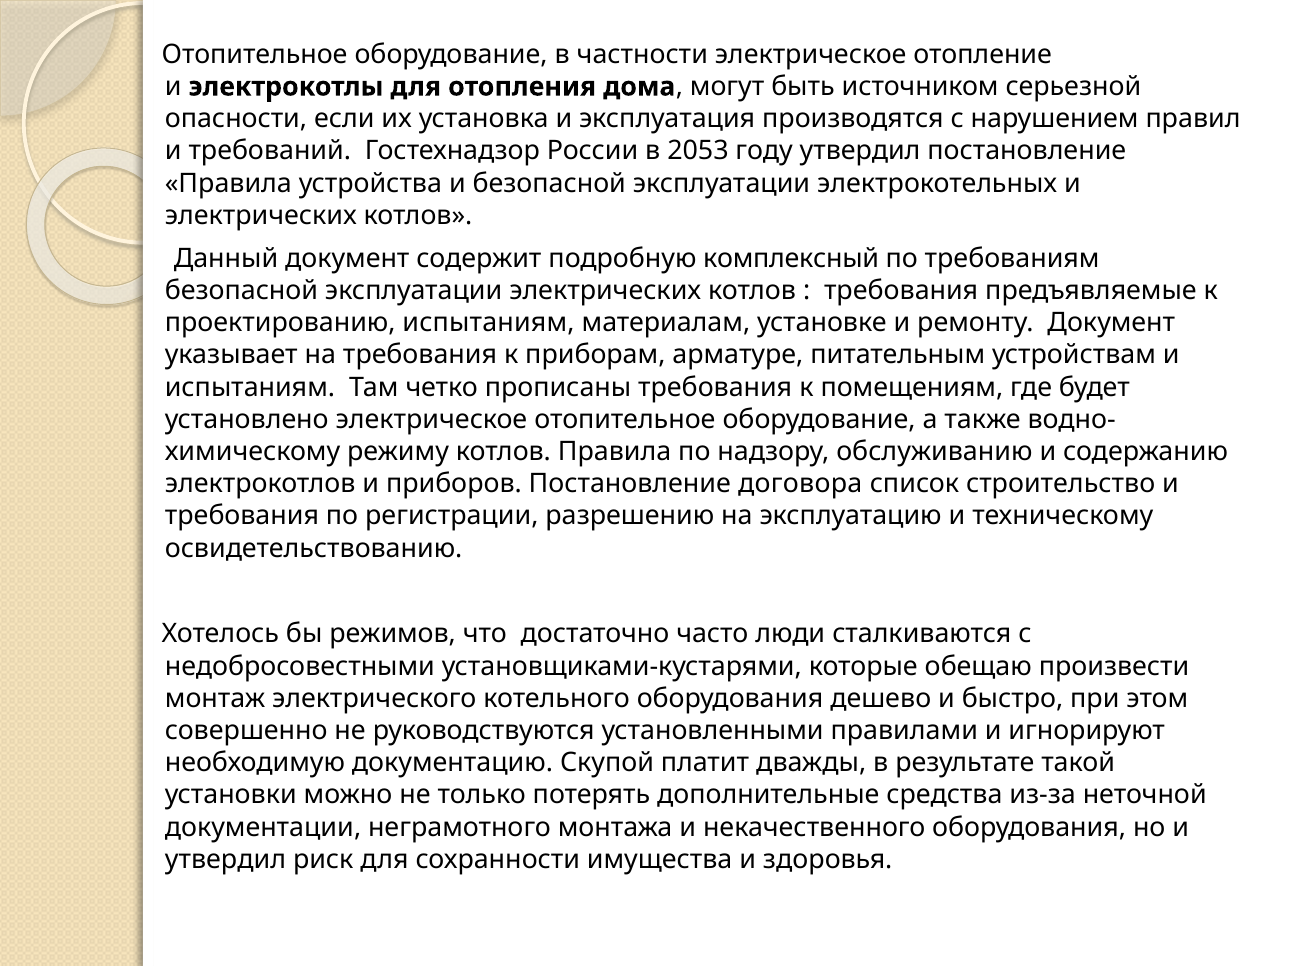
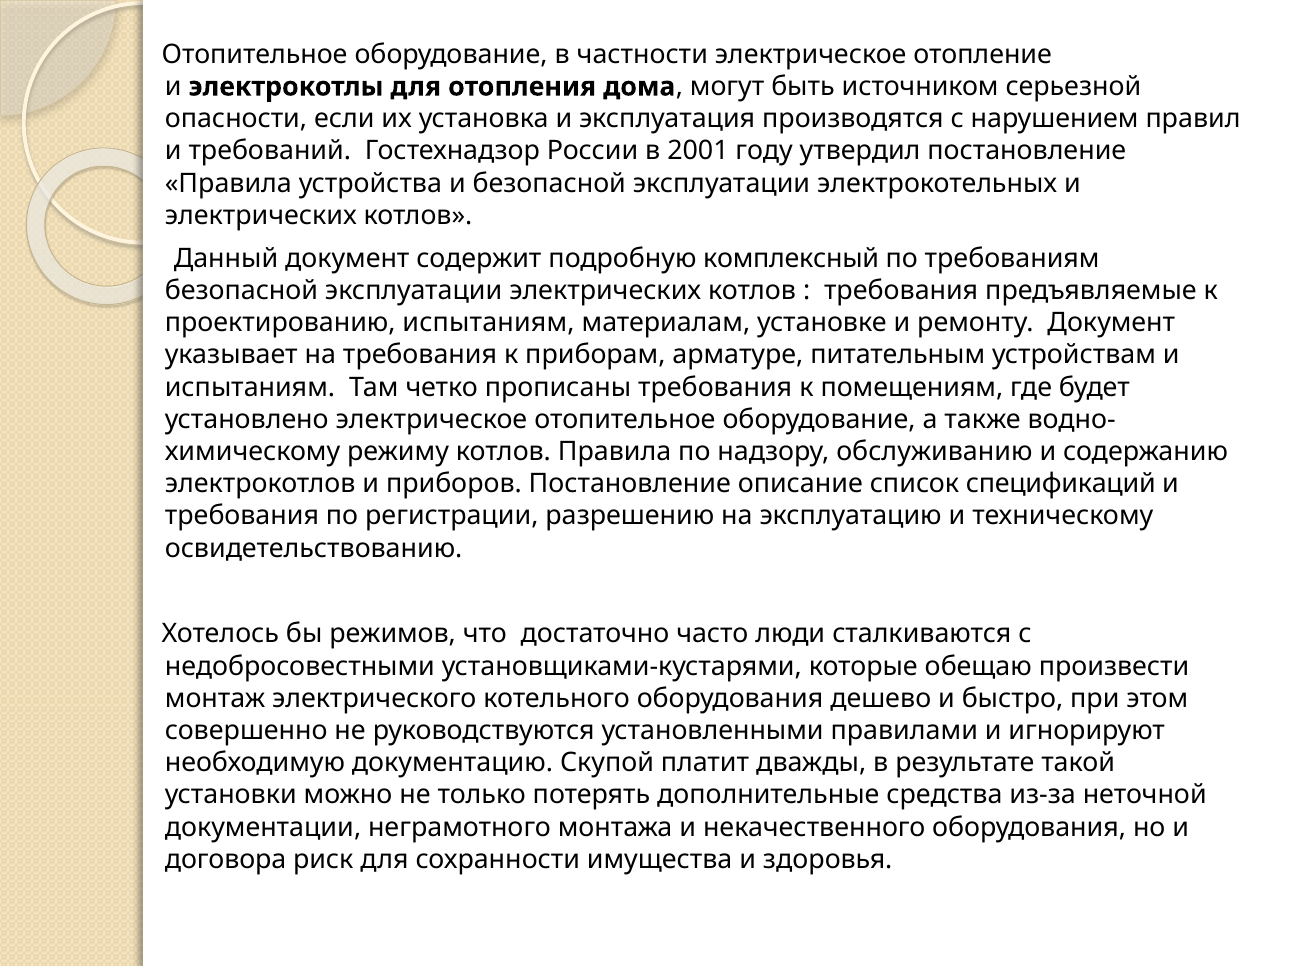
2053: 2053 -> 2001
договора: договора -> описание
строительство: строительство -> спецификаций
утвердил at (225, 860): утвердил -> договора
